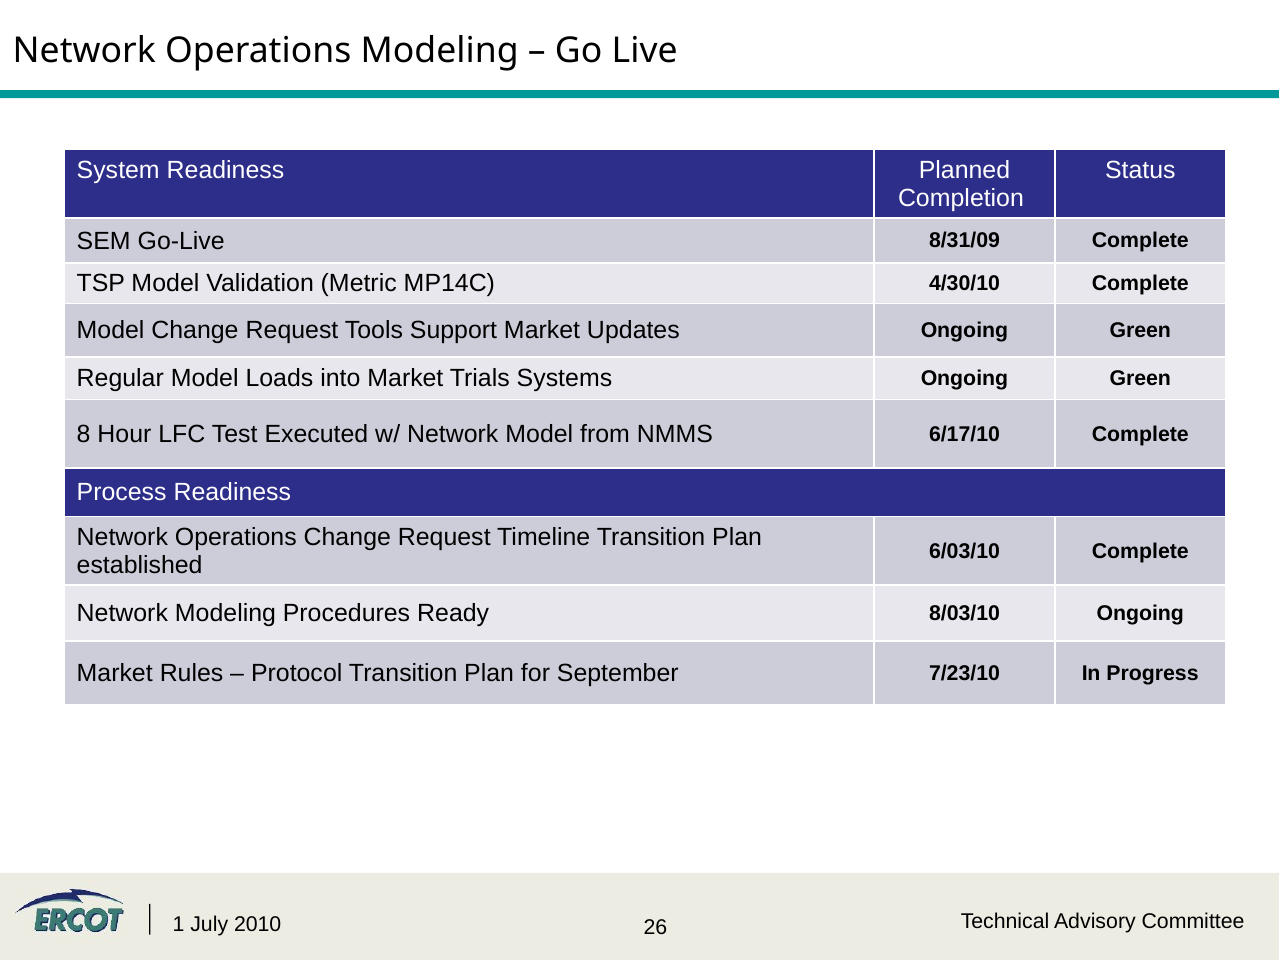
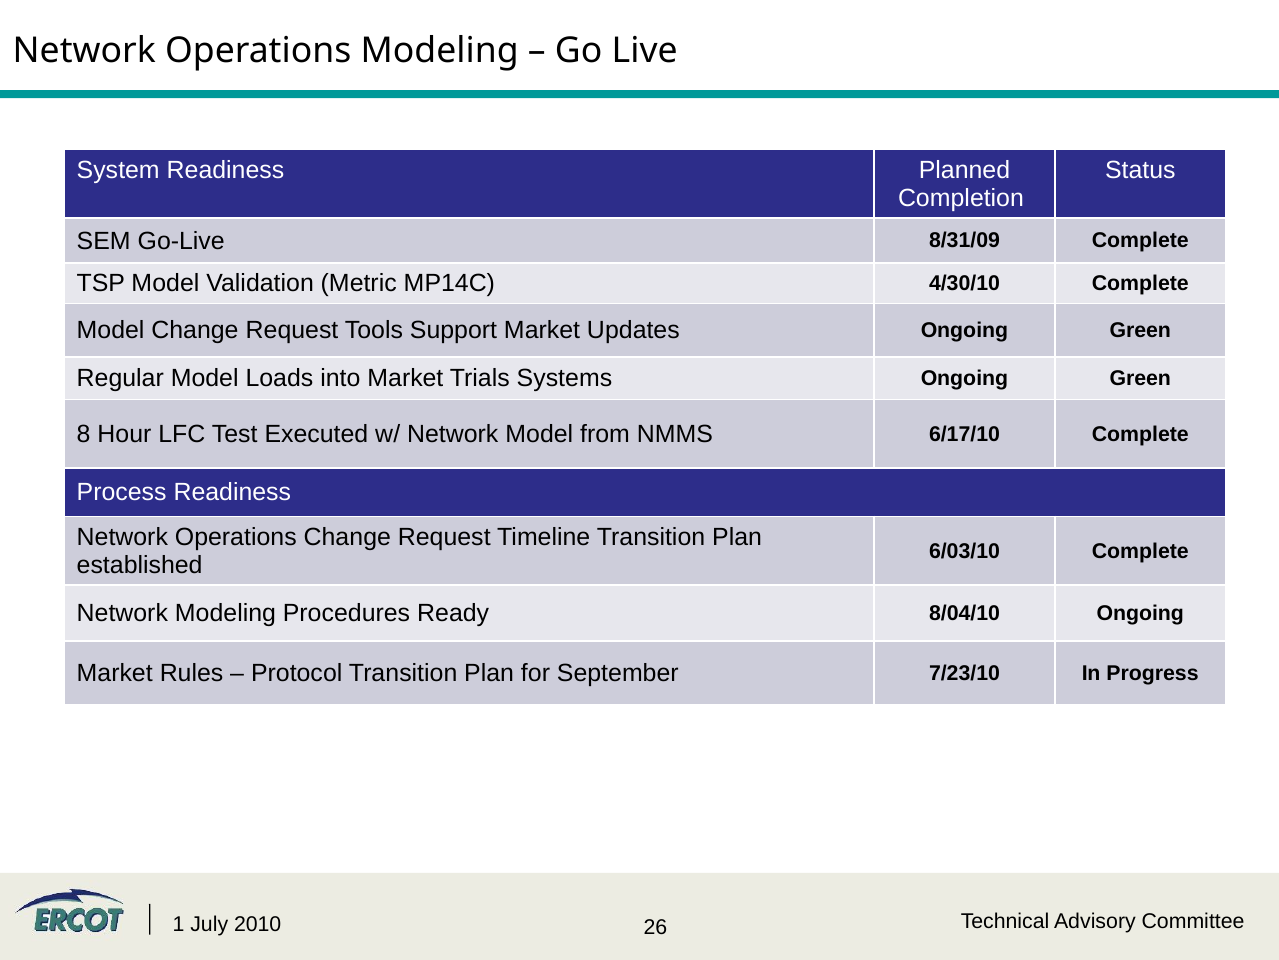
8/03/10: 8/03/10 -> 8/04/10
